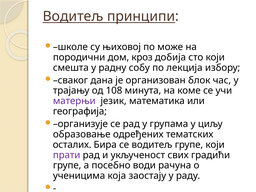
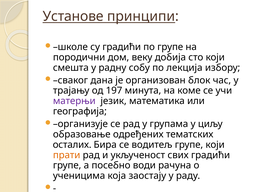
Водитељ at (73, 16): Водитељ -> Установе
су њиховој: њиховој -> градићи
по може: може -> групе
кроз: кроз -> веку
108: 108 -> 197
прати colour: purple -> orange
